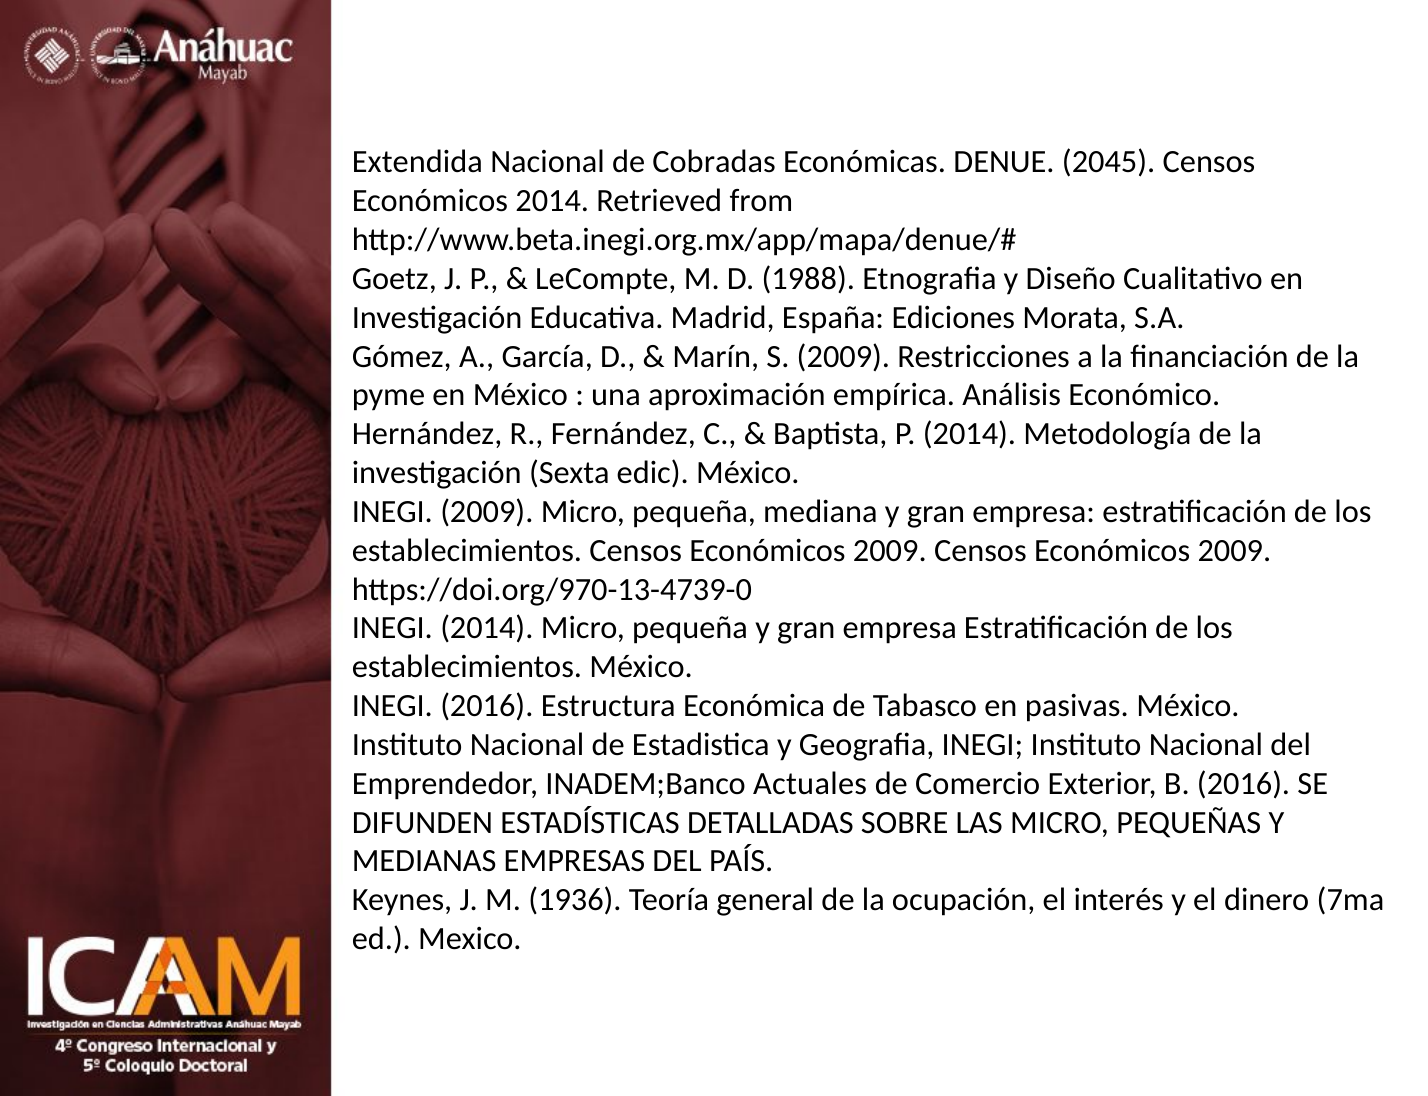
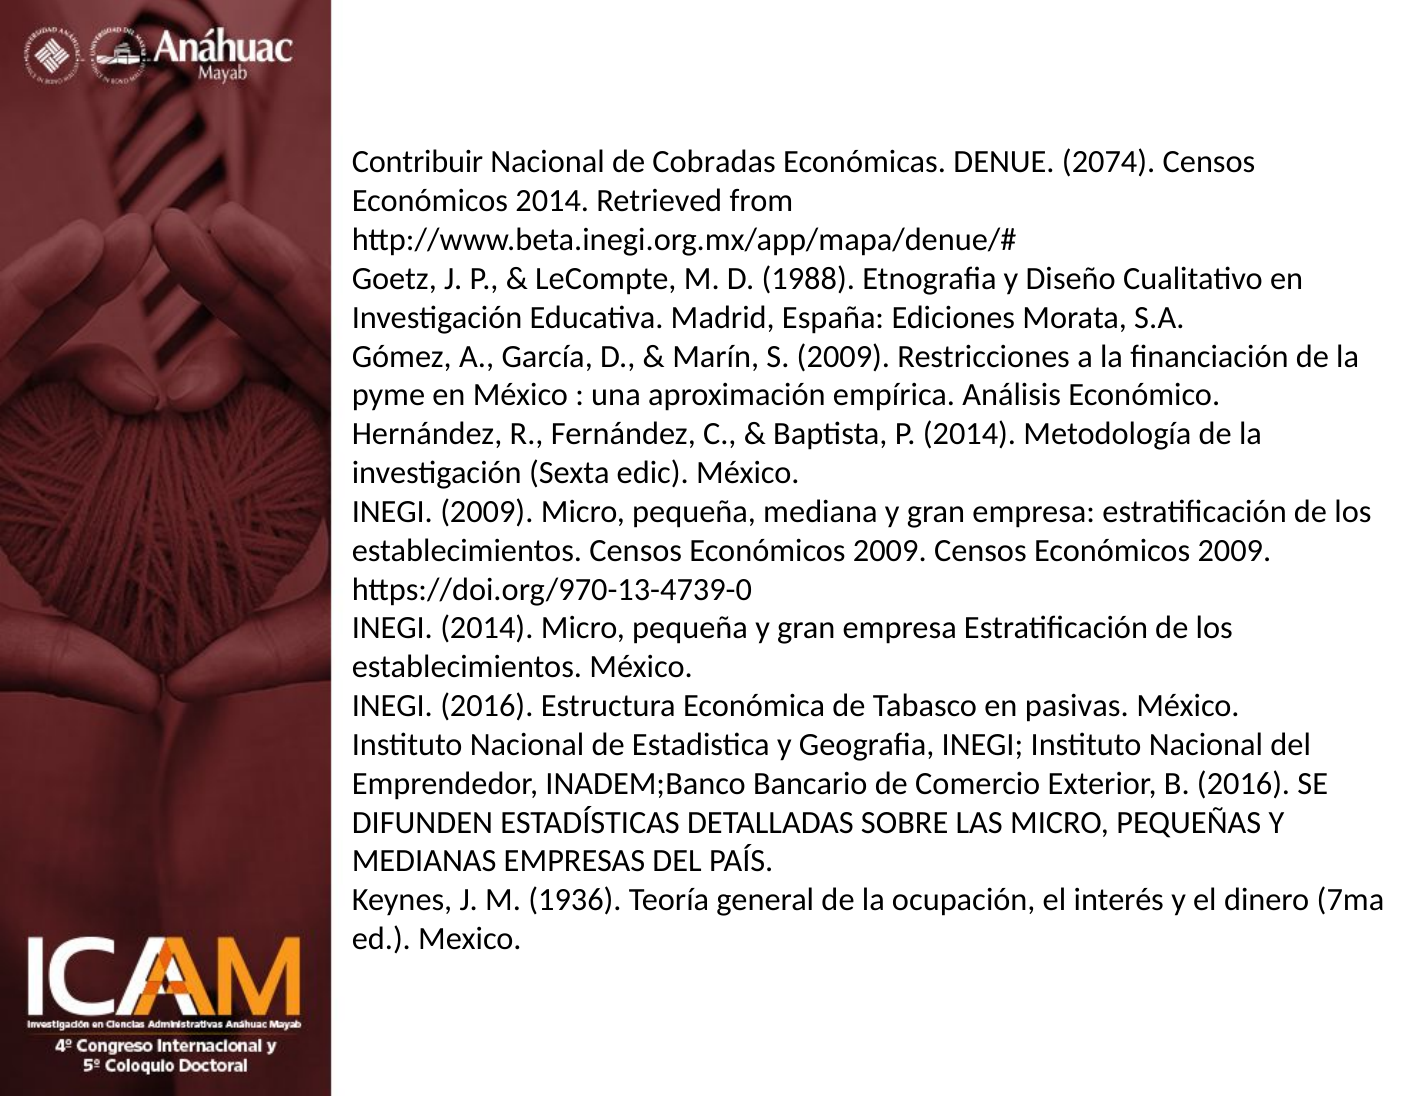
Extendida: Extendida -> Contribuir
2045: 2045 -> 2074
Actuales: Actuales -> Bancario
